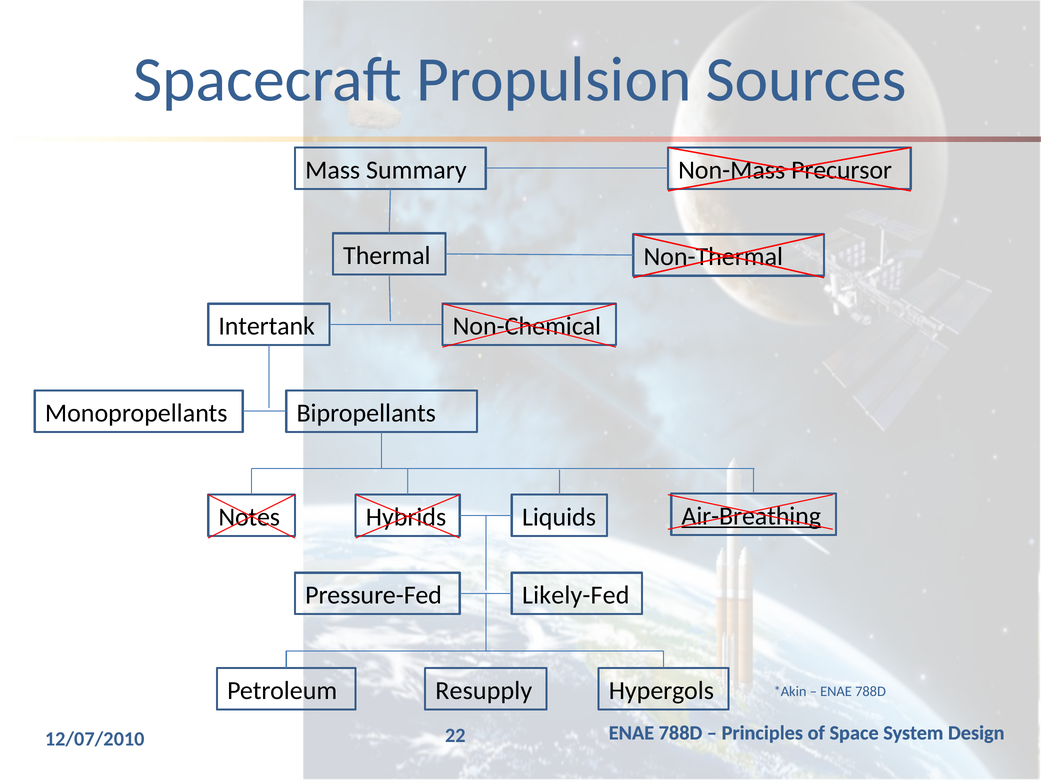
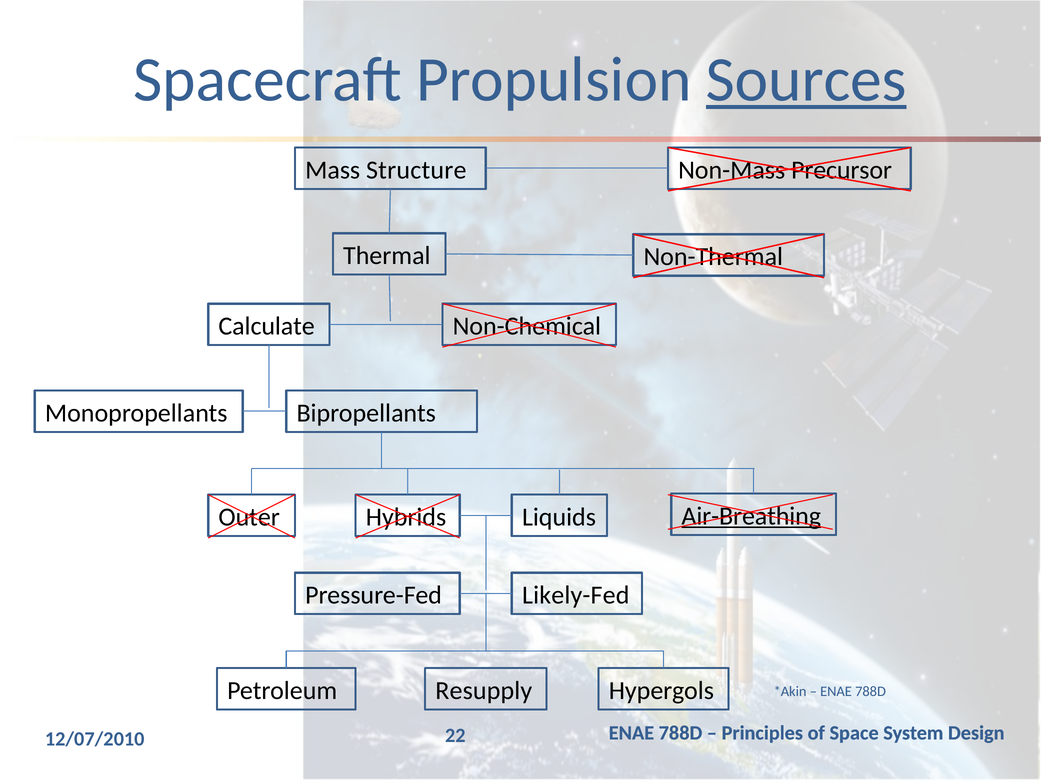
Sources underline: none -> present
Summary: Summary -> Structure
Intertank: Intertank -> Calculate
Notes: Notes -> Outer
